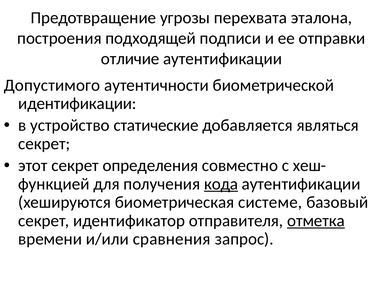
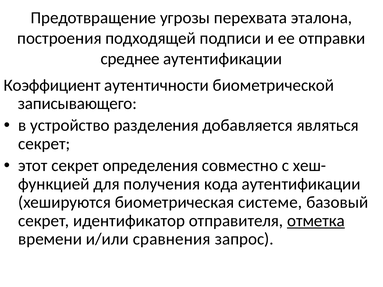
отличие: отличие -> среднее
Допустимого: Допустимого -> Коэффициент
идентификации: идентификации -> записывающего
статические: статические -> разделения
кода underline: present -> none
